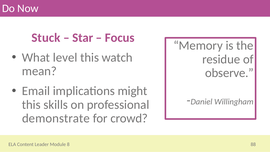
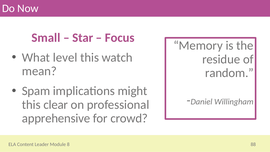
Stuck: Stuck -> Small
observe: observe -> random
Email: Email -> Spam
skills: skills -> clear
demonstrate: demonstrate -> apprehensive
